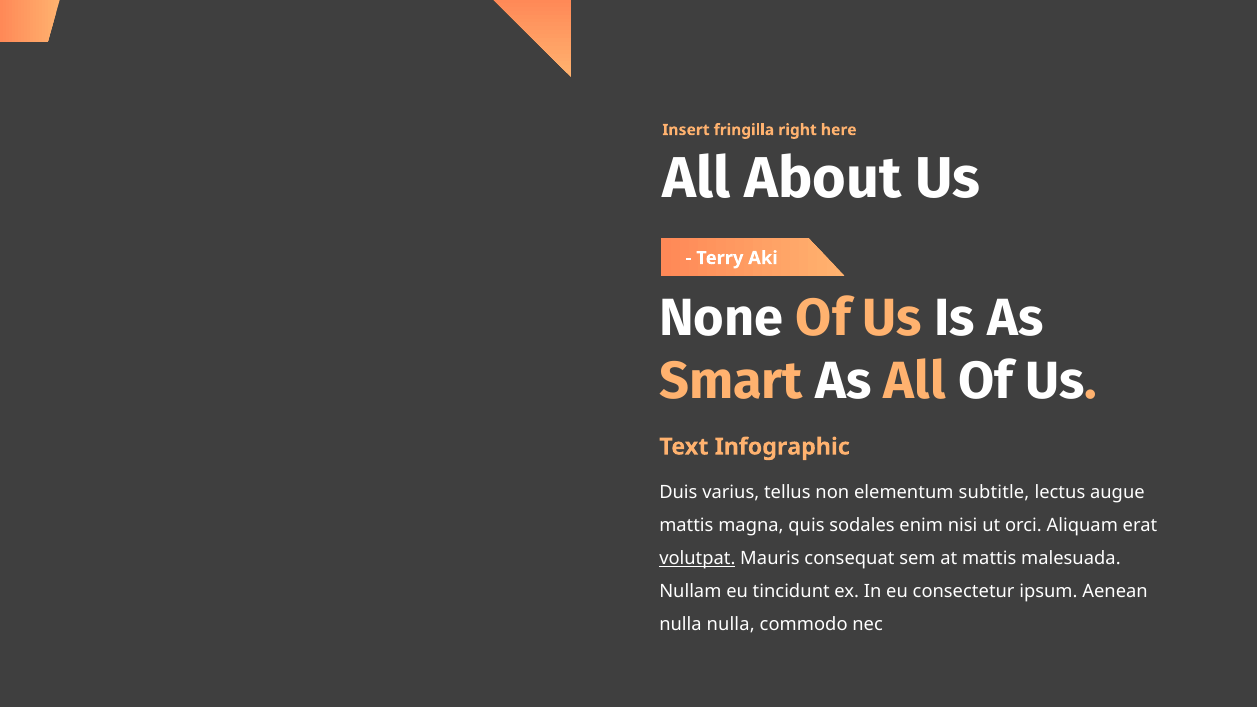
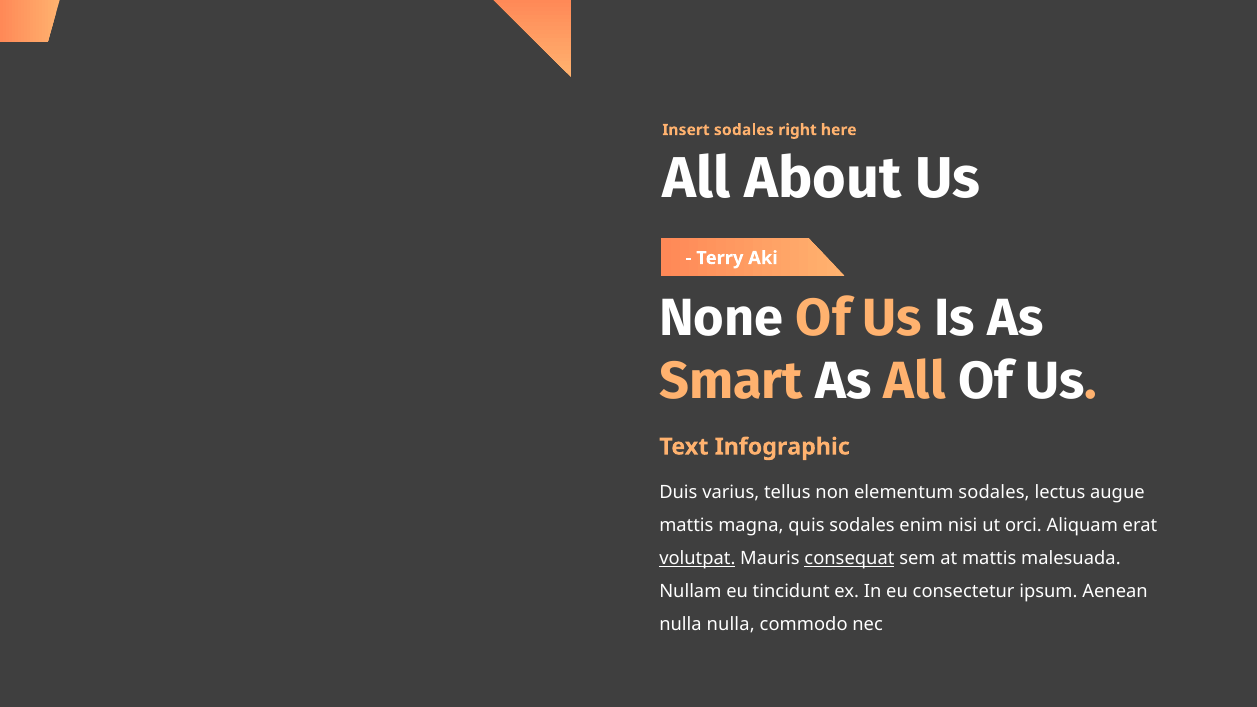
Insert fringilla: fringilla -> sodales
elementum subtitle: subtitle -> sodales
consequat underline: none -> present
